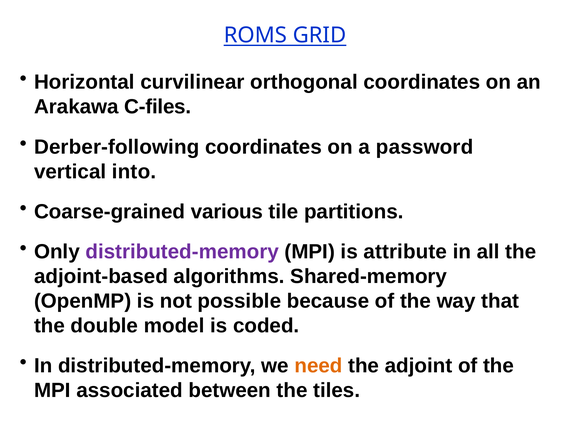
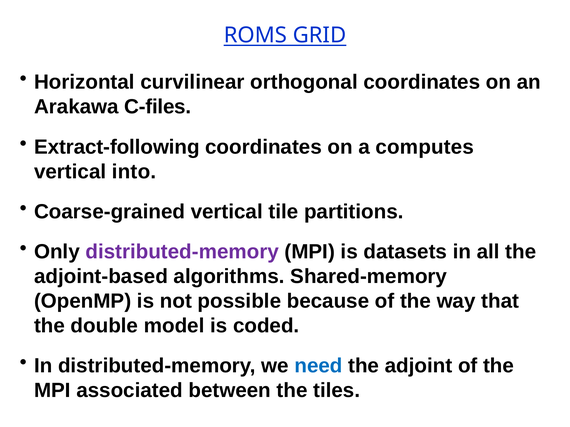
Derber-following: Derber-following -> Extract-following
password: password -> computes
Coarse-grained various: various -> vertical
attribute: attribute -> datasets
need colour: orange -> blue
